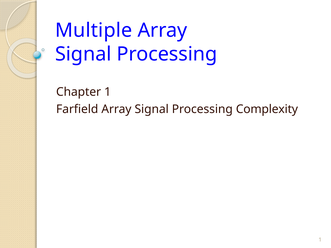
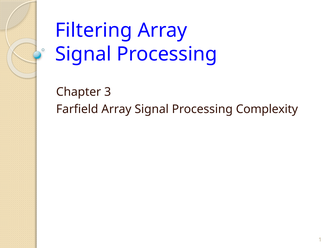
Multiple: Multiple -> Filtering
Chapter 1: 1 -> 3
